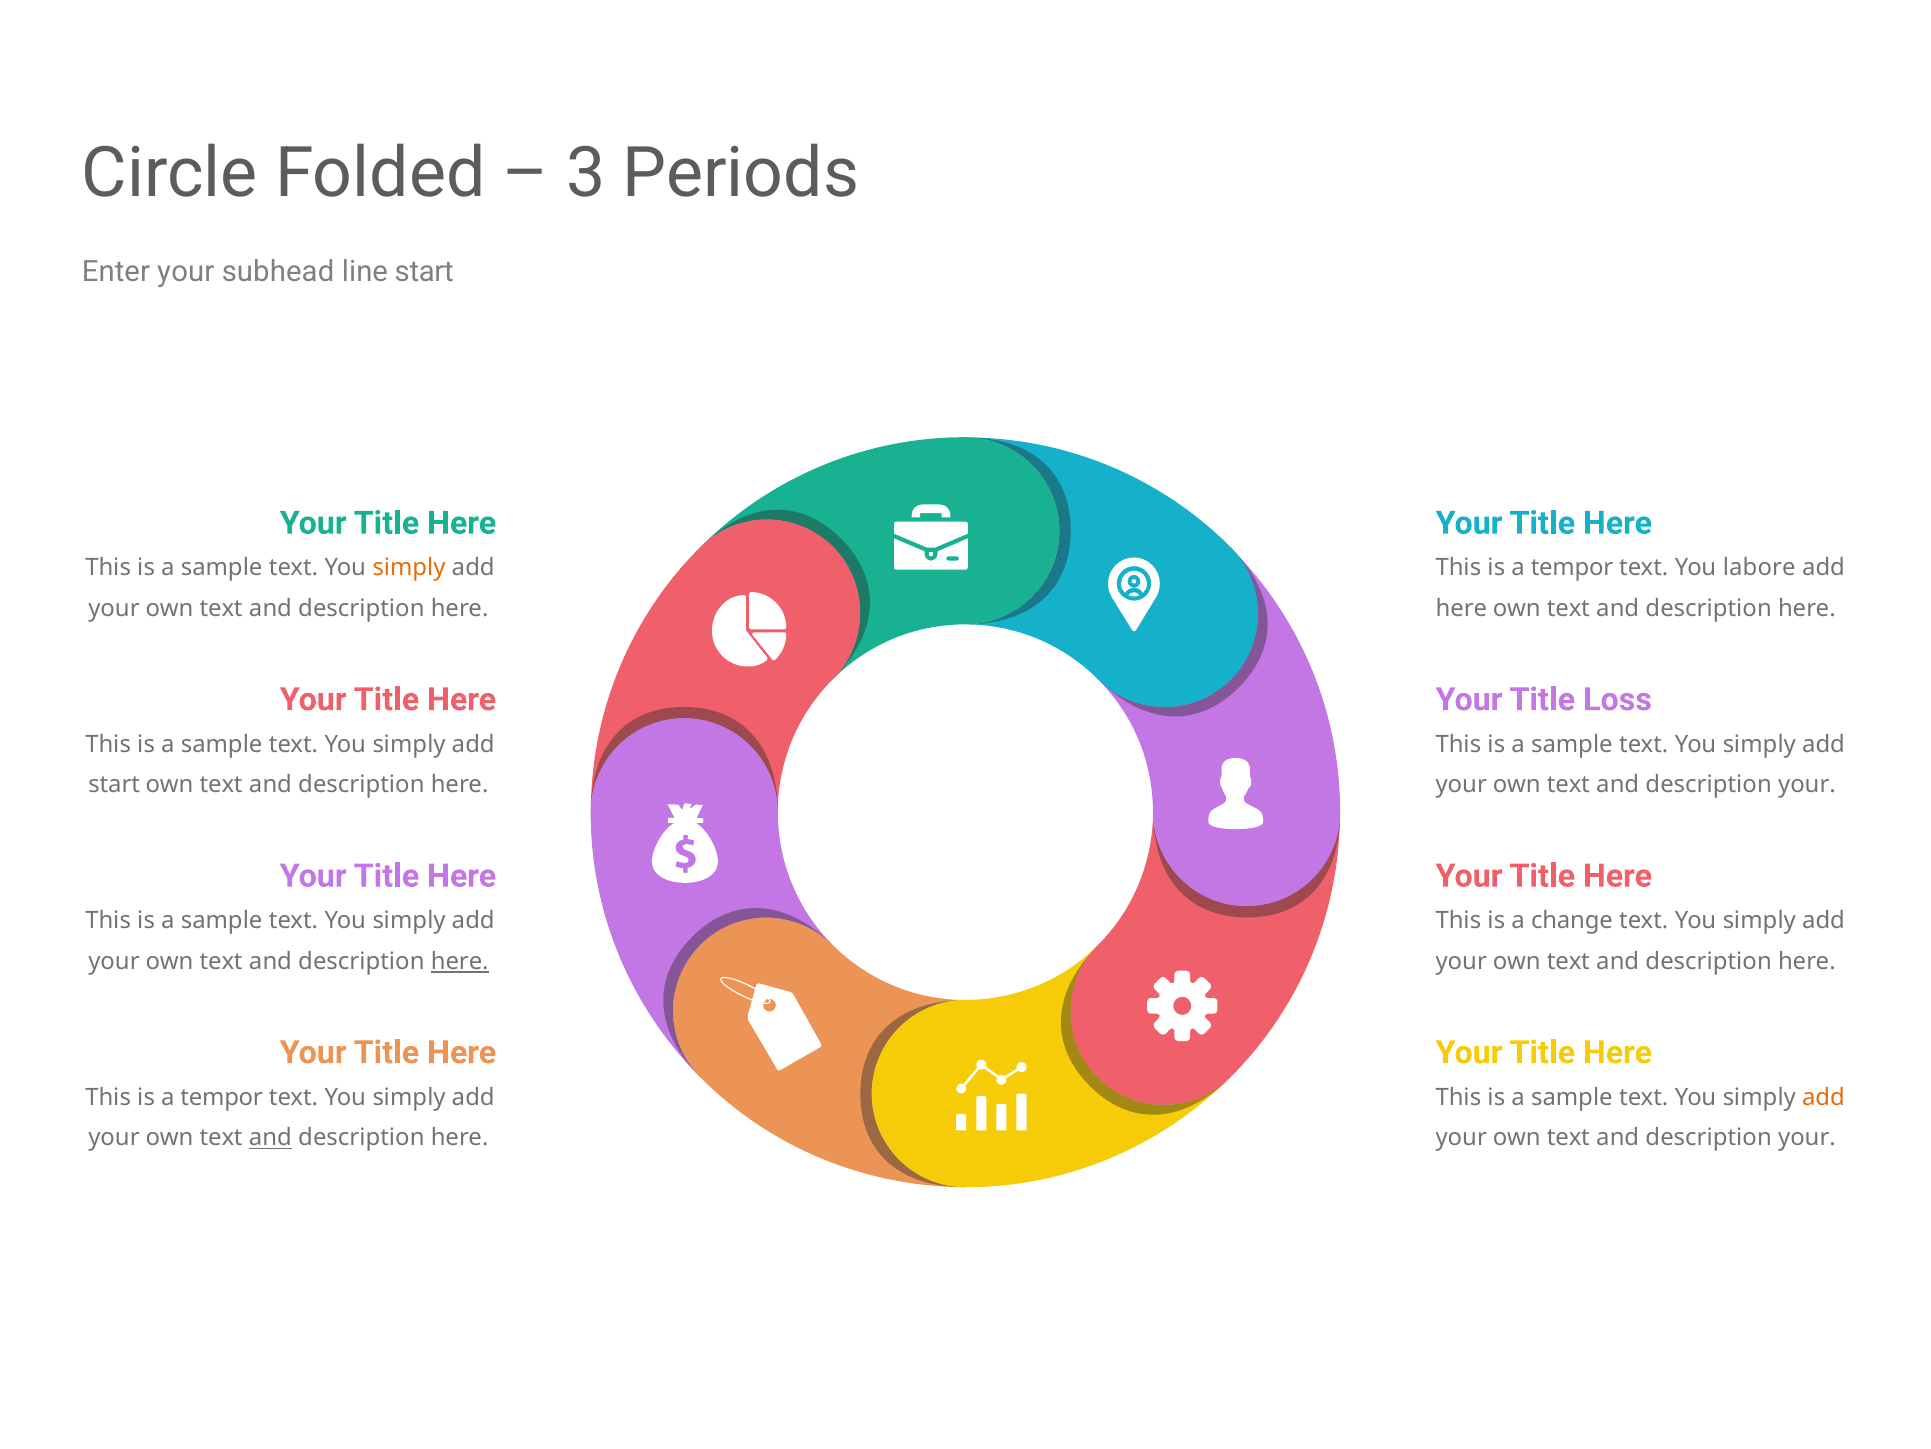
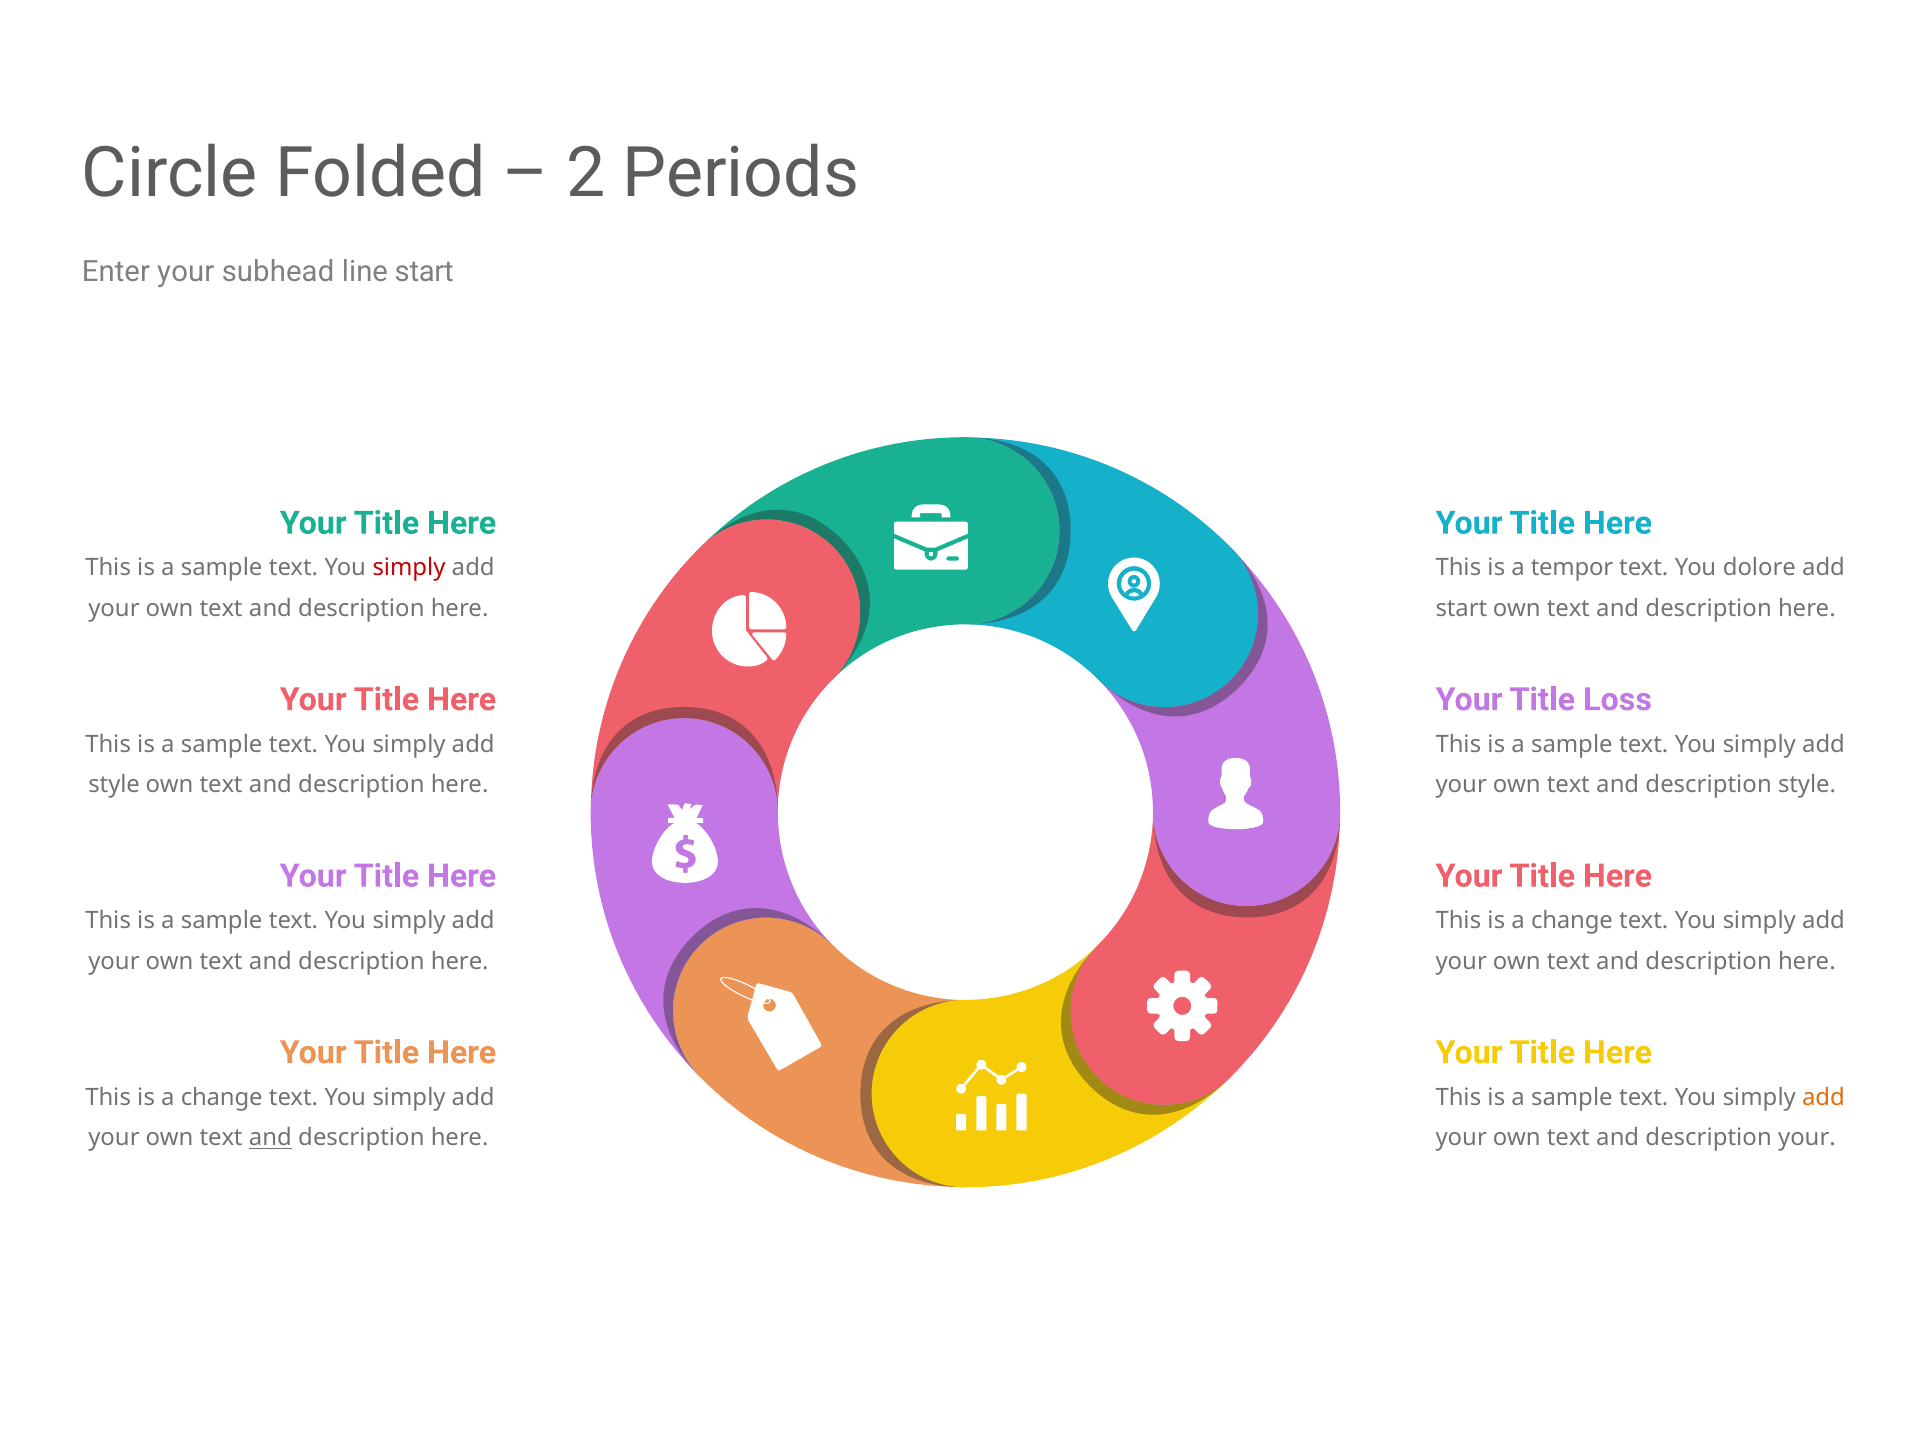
3: 3 -> 2
simply at (409, 568) colour: orange -> red
labore: labore -> dolore
here at (1461, 608): here -> start
start at (114, 785): start -> style
your at (1807, 785): your -> style
here at (460, 961) underline: present -> none
tempor at (222, 1097): tempor -> change
